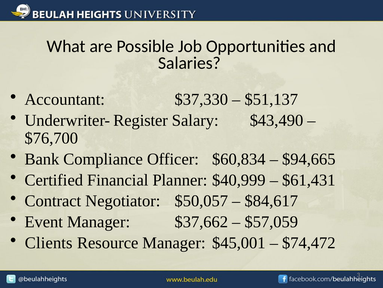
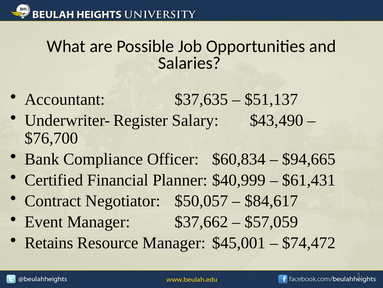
$37,330: $37,330 -> $37,635
Clients: Clients -> Retains
